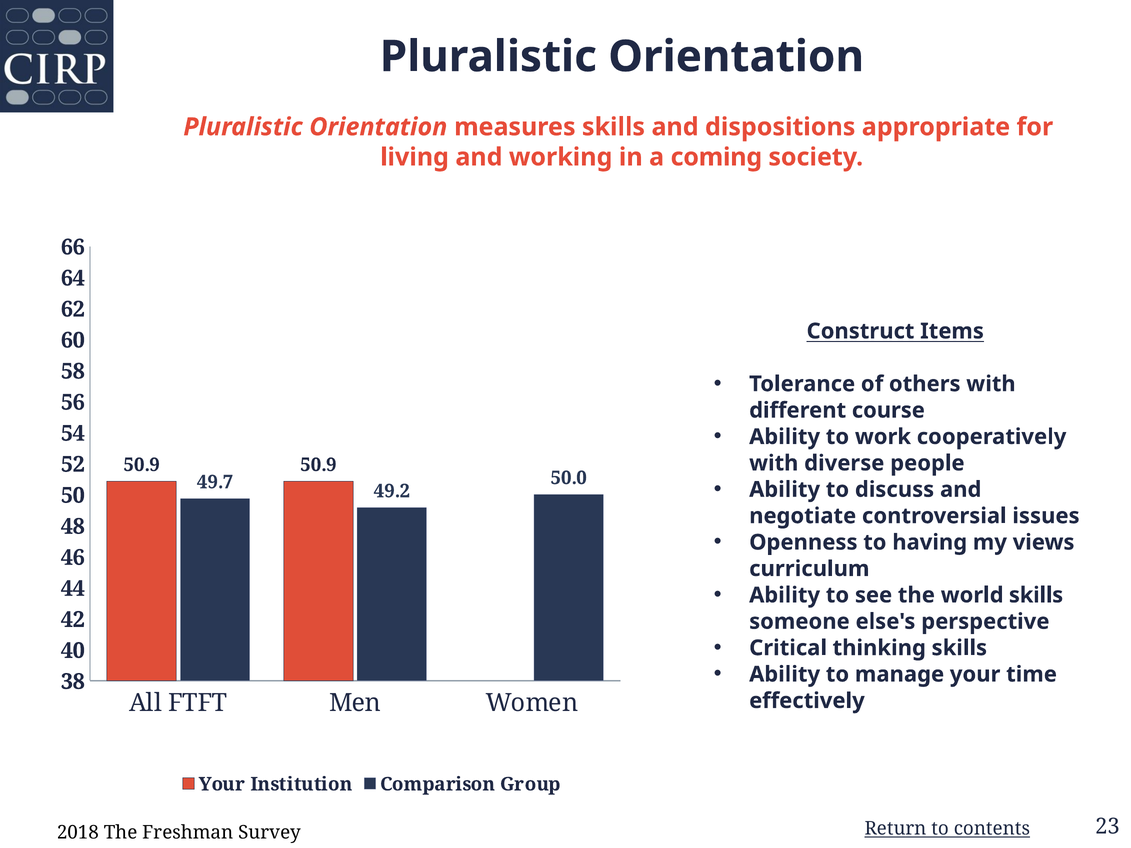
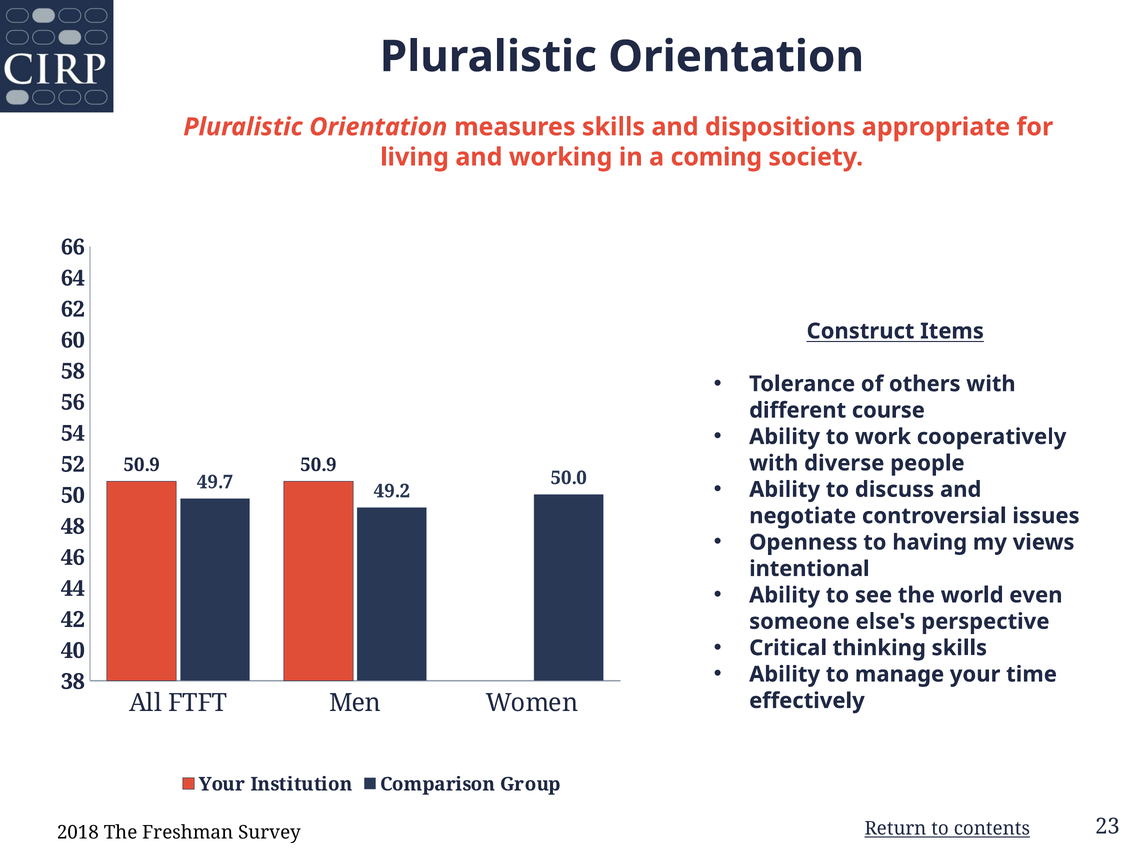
curriculum: curriculum -> intentional
world skills: skills -> even
